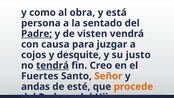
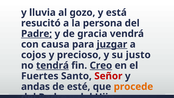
como: como -> lluvia
obra: obra -> gozo
persona: persona -> resucitó
sentado: sentado -> persona
visten: visten -> gracia
juzgar underline: none -> present
desquite: desquite -> precioso
Creo underline: none -> present
Señor colour: orange -> red
